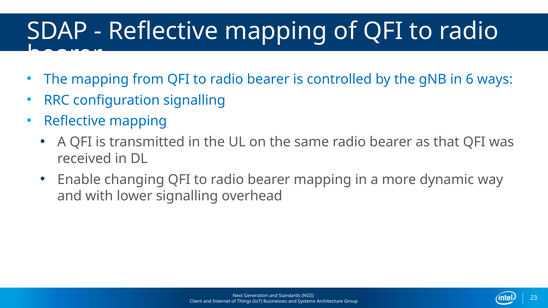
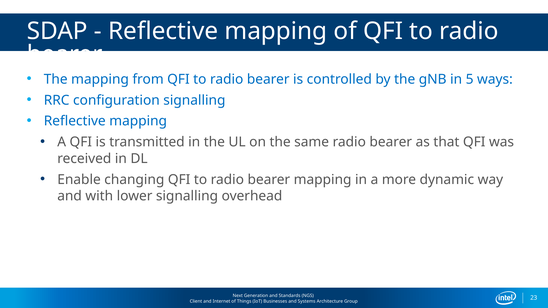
6: 6 -> 5
